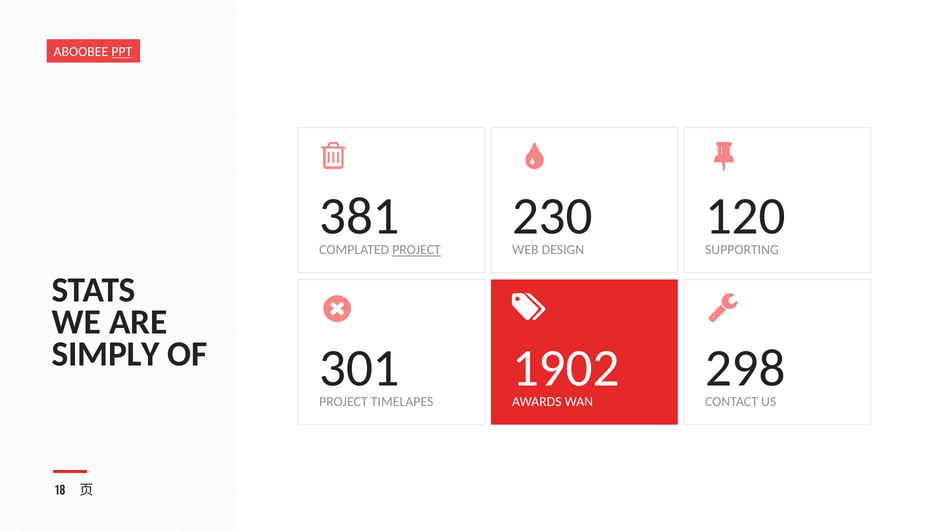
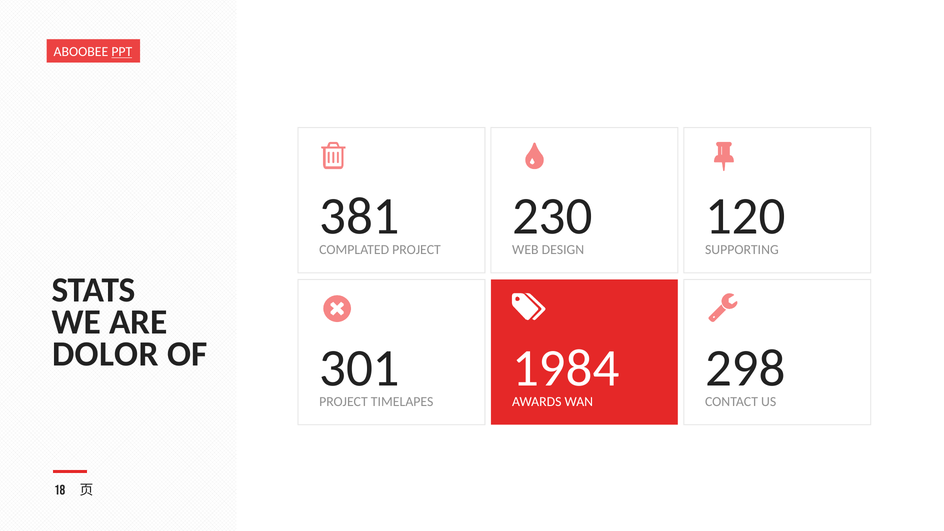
PROJECT at (417, 250) underline: present -> none
SIMPLY: SIMPLY -> DOLOR
1902: 1902 -> 1984
